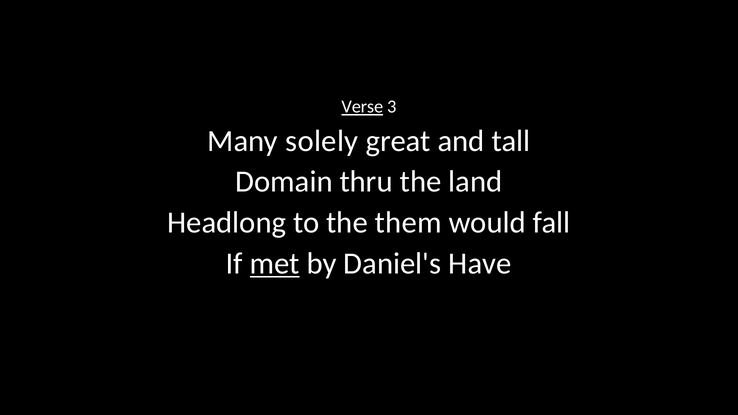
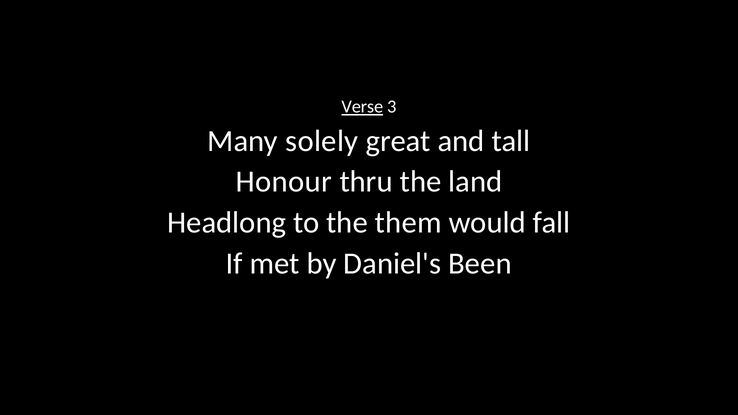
Domain: Domain -> Honour
met underline: present -> none
Have: Have -> Been
